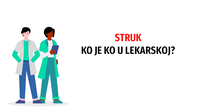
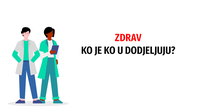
STRUK: STRUK -> ZDRAV
LEKARSKOJ: LEKARSKOJ -> DODJELJUJU
